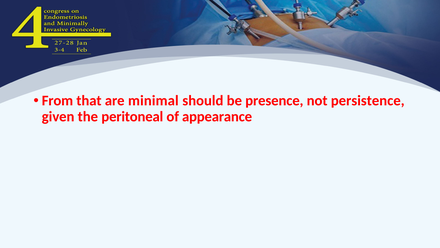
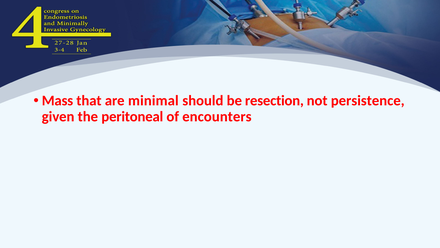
From: From -> Mass
presence: presence -> resection
appearance: appearance -> encounters
